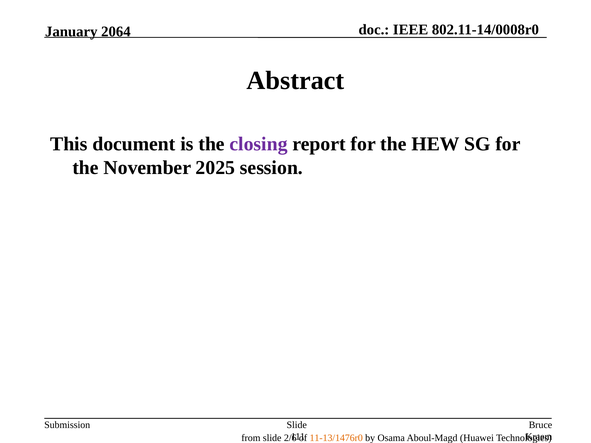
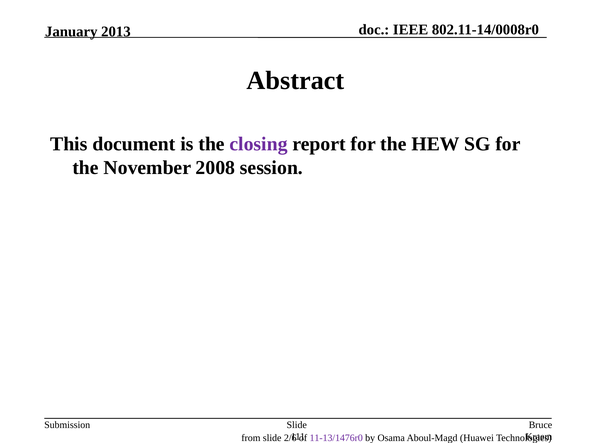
2064: 2064 -> 2013
2025: 2025 -> 2008
11-13/1476r0 colour: orange -> purple
